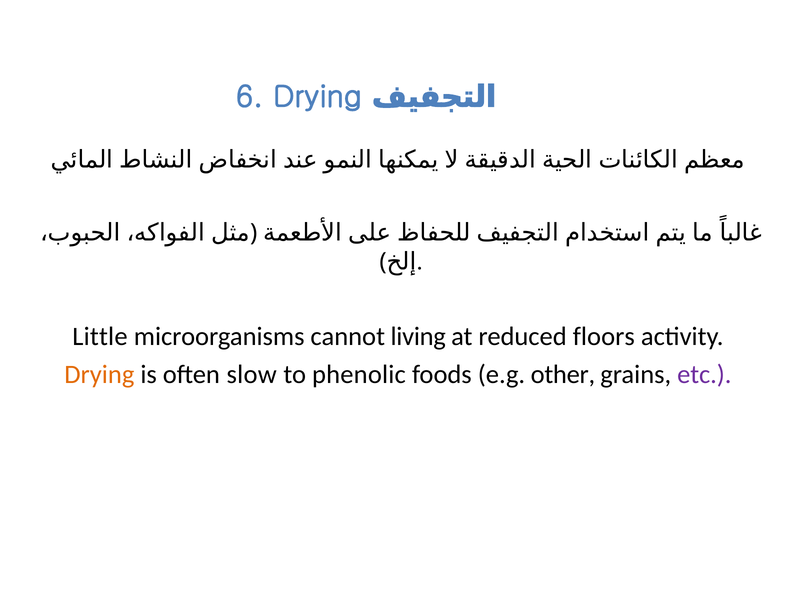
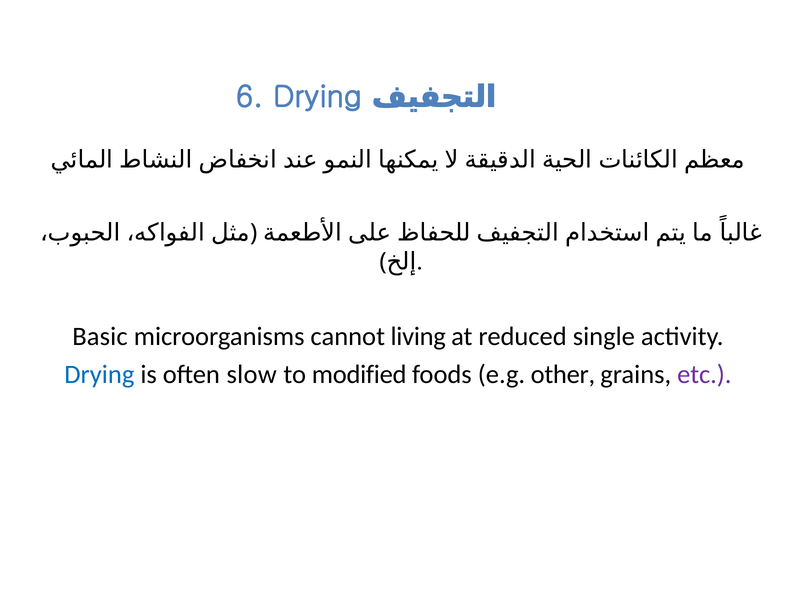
Little: Little -> Basic
floors: floors -> single
Drying at (99, 375) colour: orange -> blue
phenolic: phenolic -> modified
